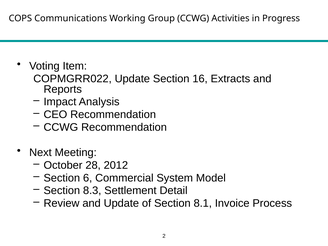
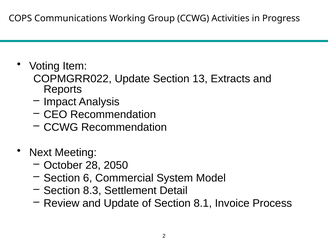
16: 16 -> 13
2012: 2012 -> 2050
